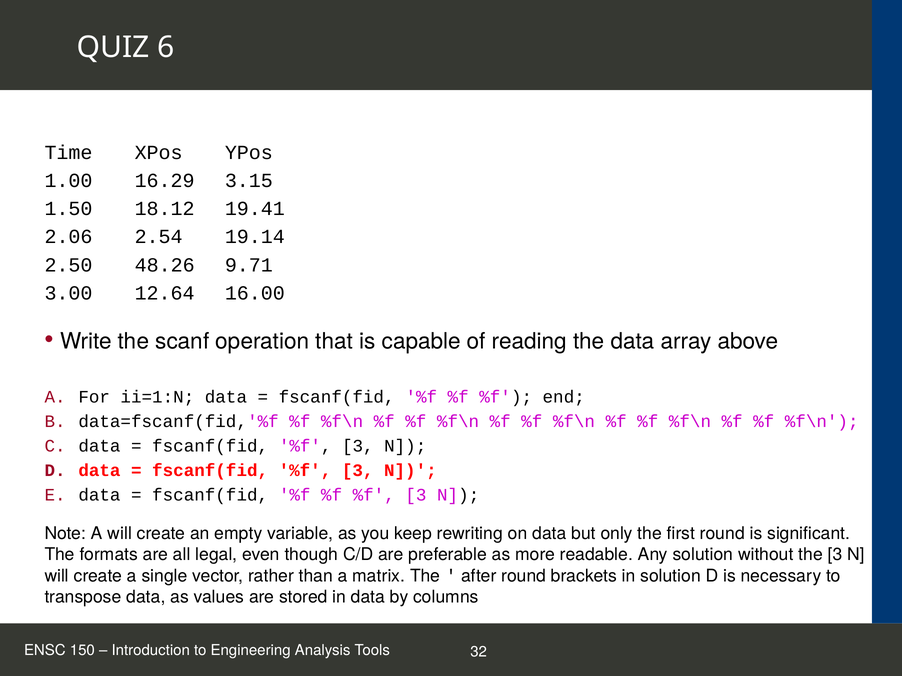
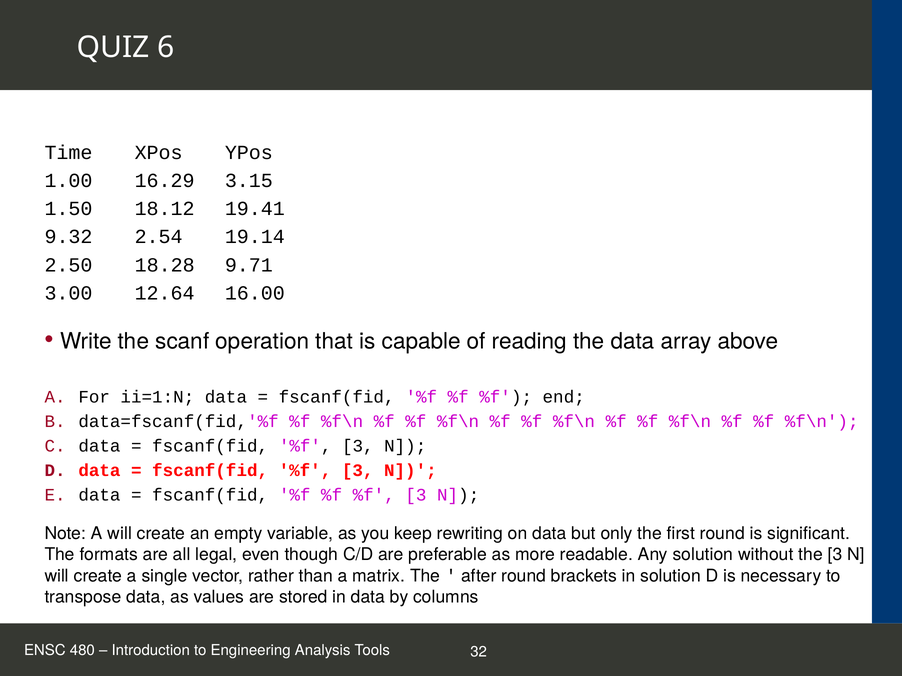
2.06: 2.06 -> 9.32
48.26: 48.26 -> 18.28
150: 150 -> 480
